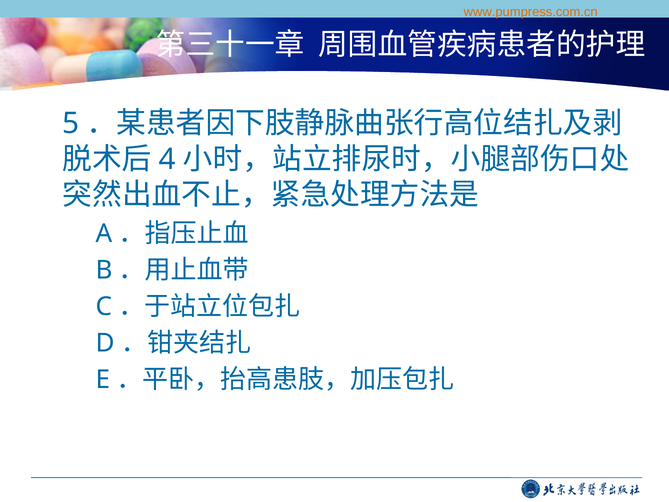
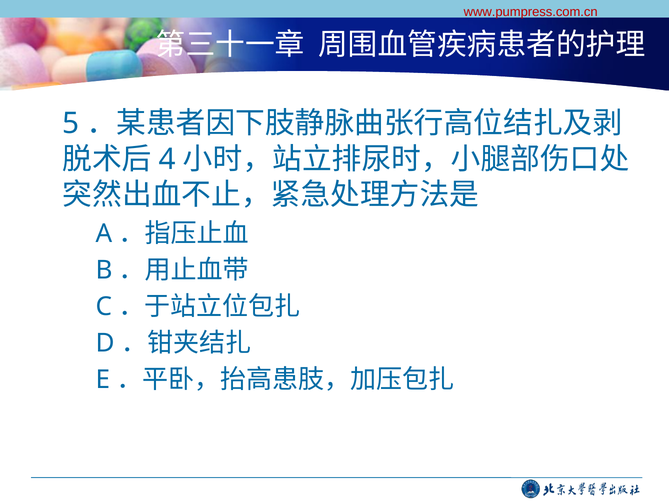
www.pumpress.com.cn colour: orange -> red
